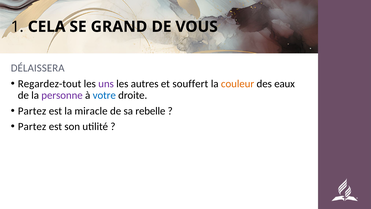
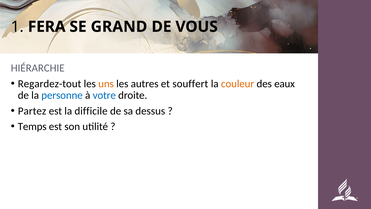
CELA: CELA -> FERA
DÉLAISSERA: DÉLAISSERA -> HIÉRARCHIE
uns colour: purple -> orange
personne colour: purple -> blue
miracle: miracle -> difficile
rebelle: rebelle -> dessus
Partez at (32, 126): Partez -> Temps
